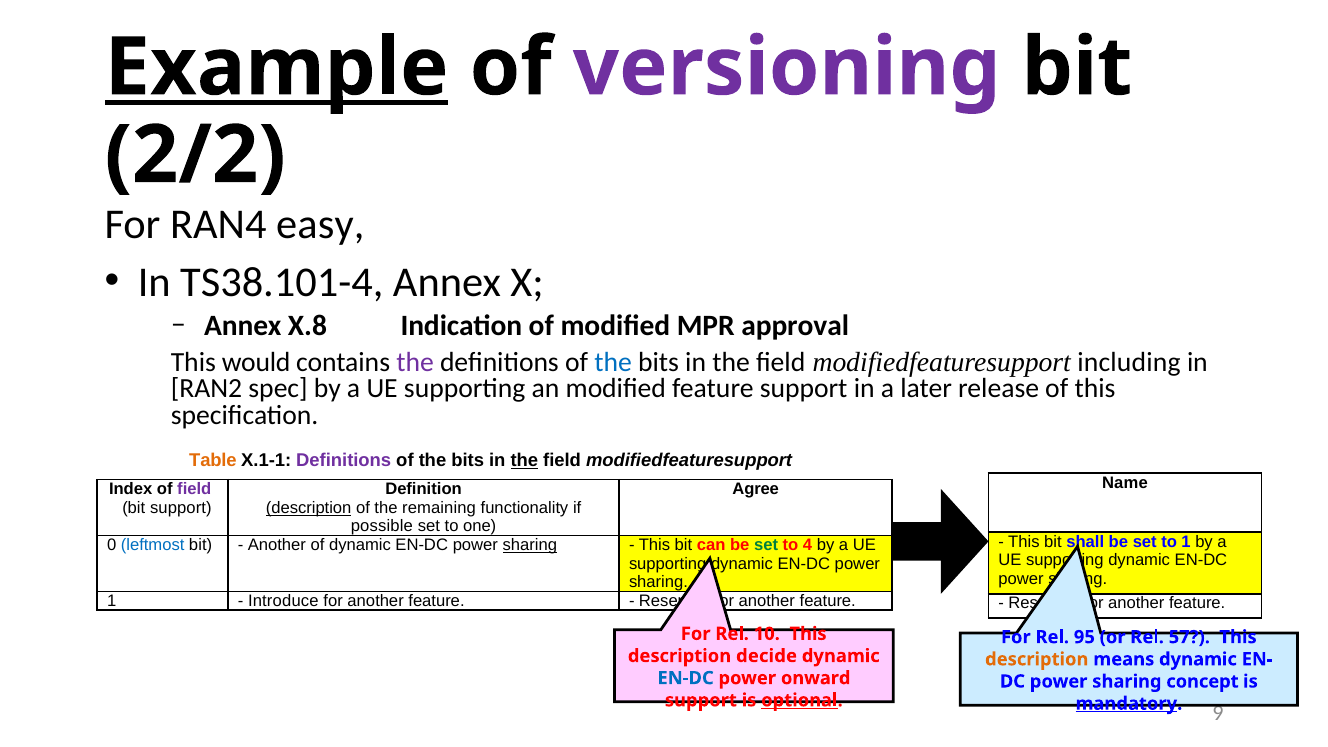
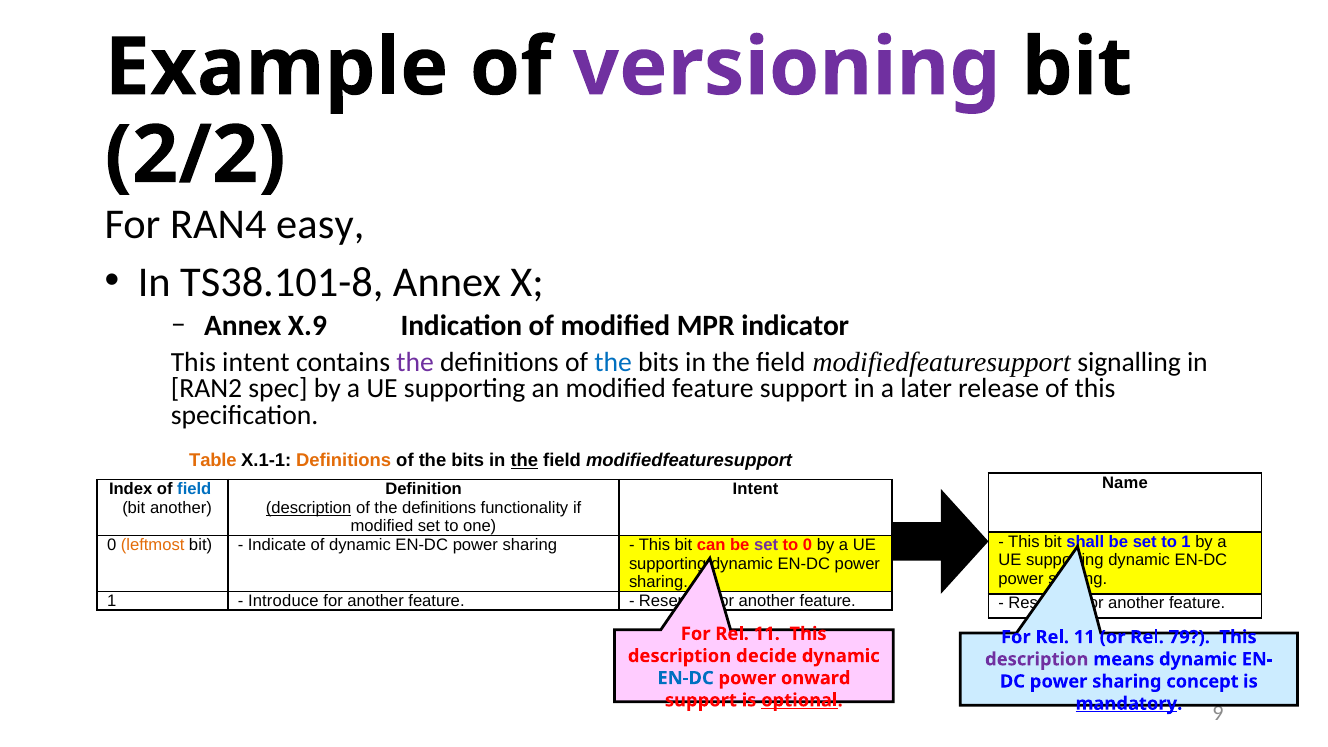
Example underline: present -> none
TS38.101-4: TS38.101-4 -> TS38.101-8
X.8: X.8 -> X.9
approval: approval -> indicator
This would: would -> intent
including: including -> signalling
Definitions at (344, 460) colour: purple -> orange
field at (194, 489) colour: purple -> blue
Agree at (756, 489): Agree -> Intent
bit support: support -> another
of the remaining: remaining -> definitions
possible at (382, 526): possible -> modified
leftmost colour: blue -> orange
Another at (277, 545): Another -> Indicate
sharing at (530, 545) underline: present -> none
set at (766, 545) colour: green -> purple
to 4: 4 -> 0
10 at (767, 634): 10 -> 11
95 at (1084, 637): 95 -> 11
57: 57 -> 79
description at (1037, 659) colour: orange -> purple
